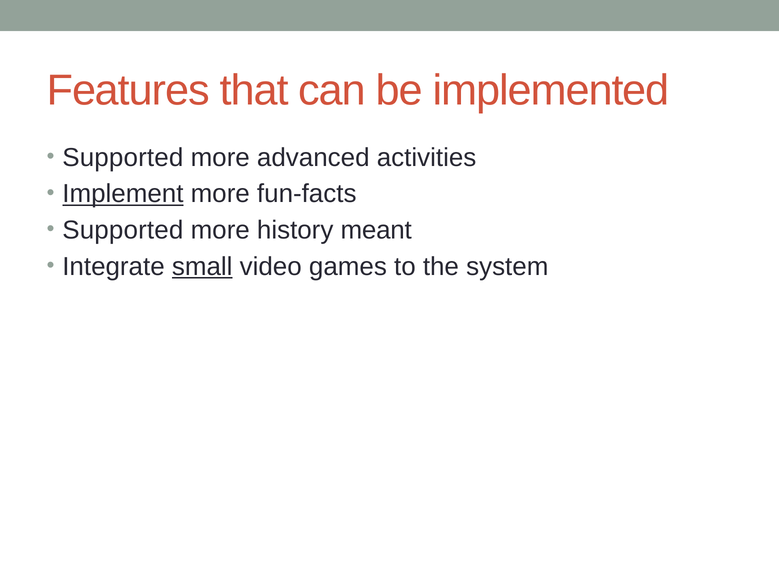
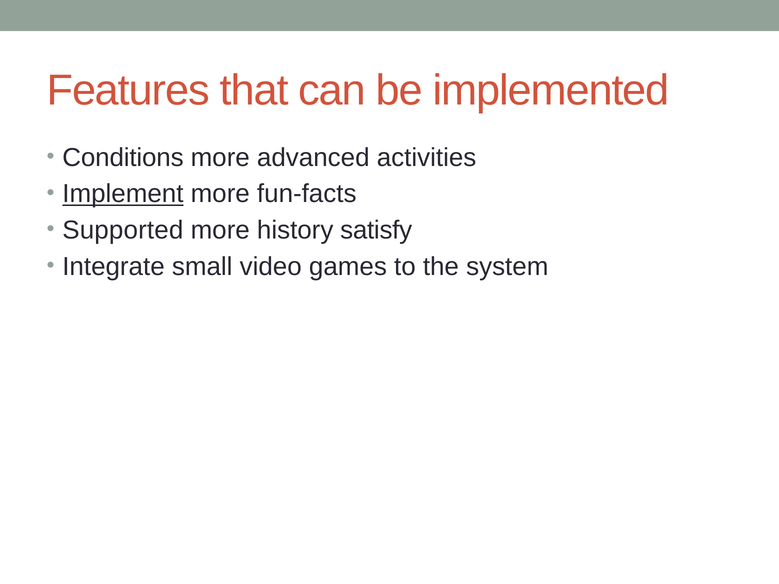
Supported at (123, 158): Supported -> Conditions
meant: meant -> satisfy
small underline: present -> none
